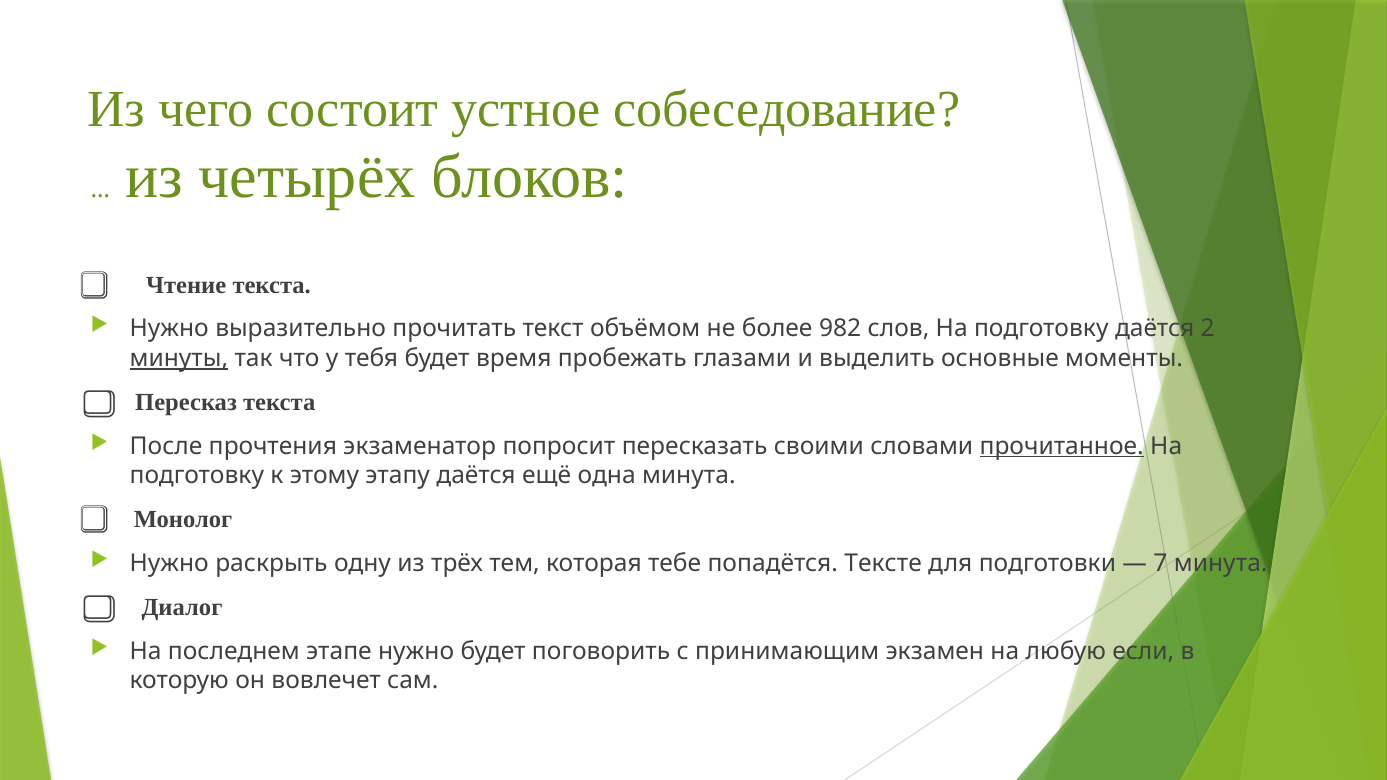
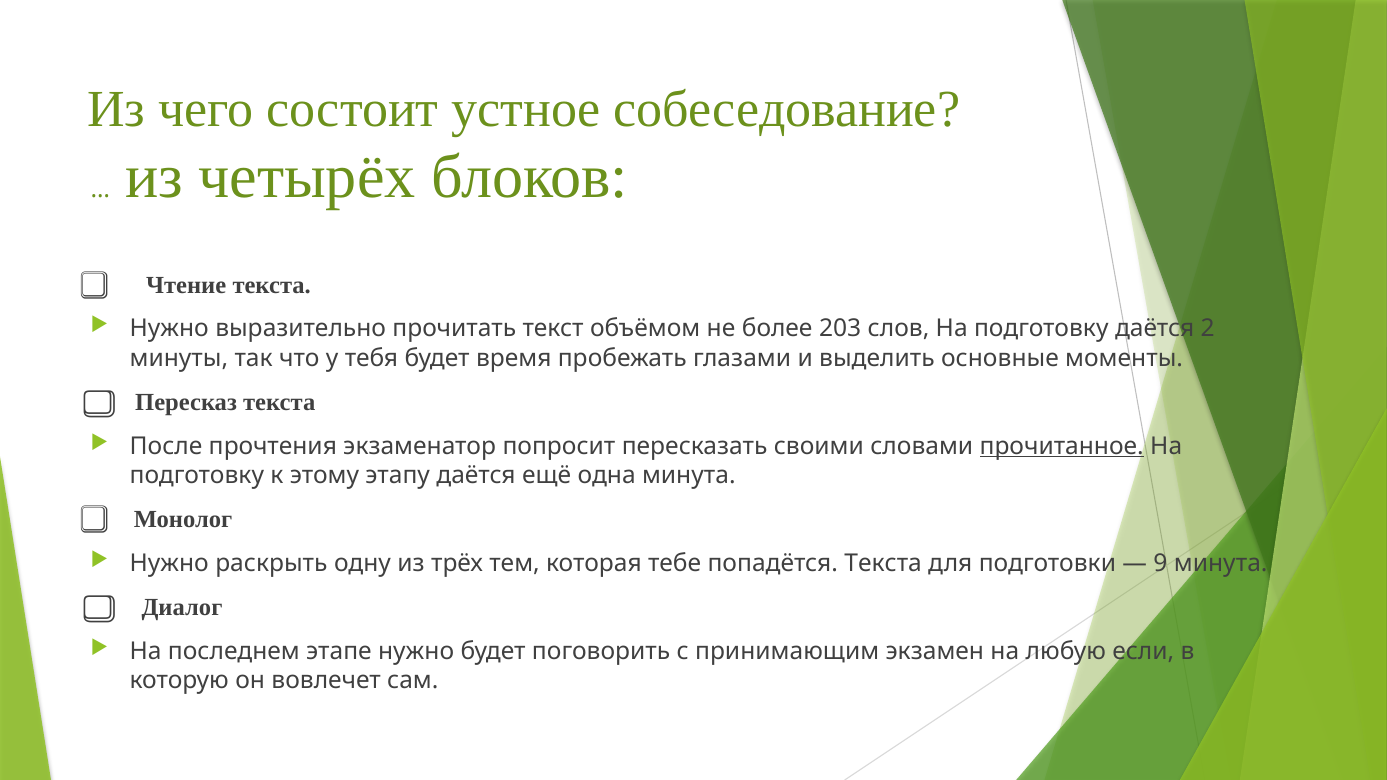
982: 982 -> 203
минуты underline: present -> none
попадётся Тексте: Тексте -> Текста
7: 7 -> 9
